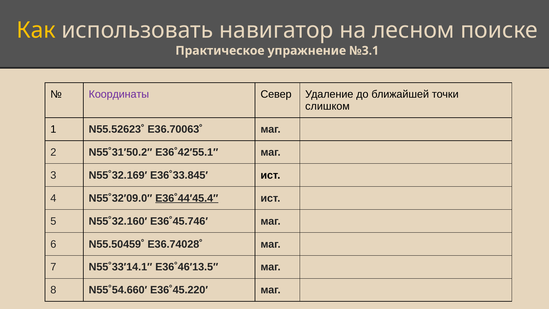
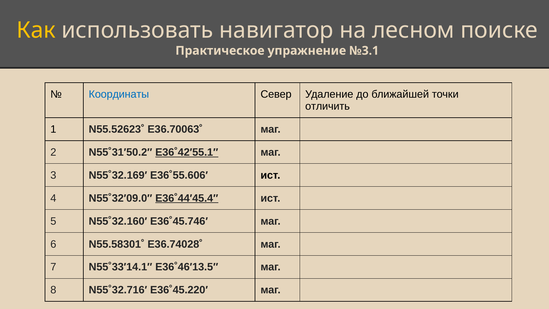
Координаты colour: purple -> blue
слишком: слишком -> отличить
E36˚42′55.1″ underline: none -> present
E36˚33.845′: E36˚33.845′ -> E36˚55.606′
N55.50459˚: N55.50459˚ -> N55.58301˚
N55˚54.660′: N55˚54.660′ -> N55˚32.716′
